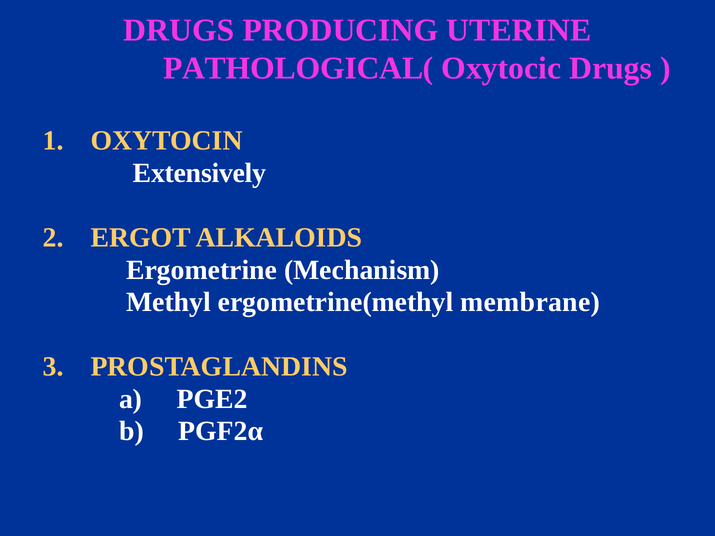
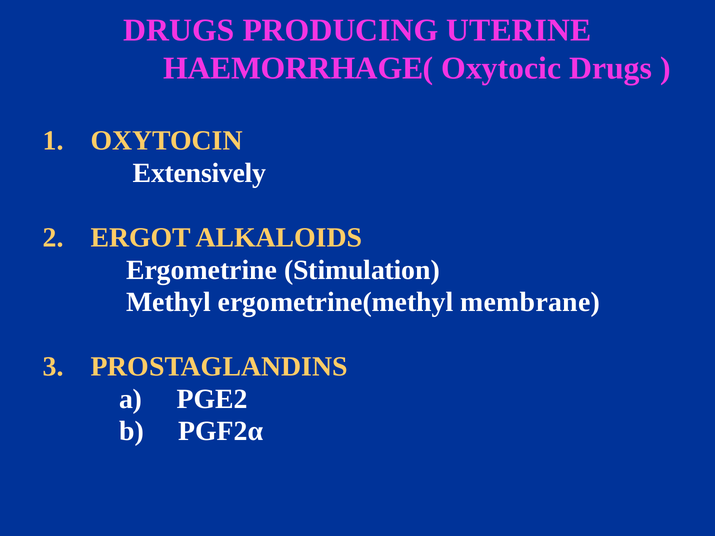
PATHOLOGICAL(: PATHOLOGICAL( -> HAEMORRHAGE(
Mechanism: Mechanism -> Stimulation
